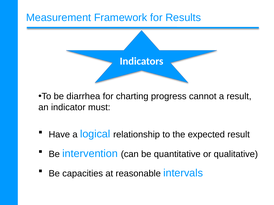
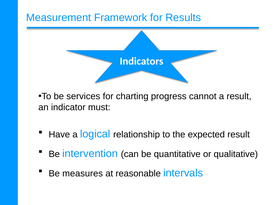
diarrhea: diarrhea -> services
capacities: capacities -> measures
